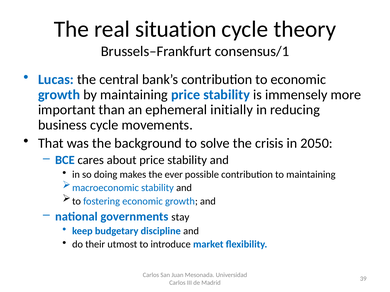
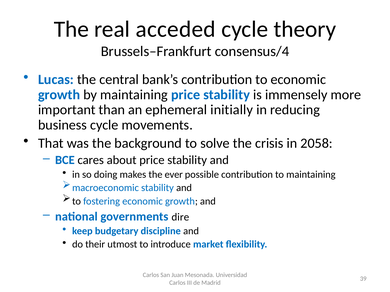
situation: situation -> acceded
consensus/1: consensus/1 -> consensus/4
2050: 2050 -> 2058
stay: stay -> dire
